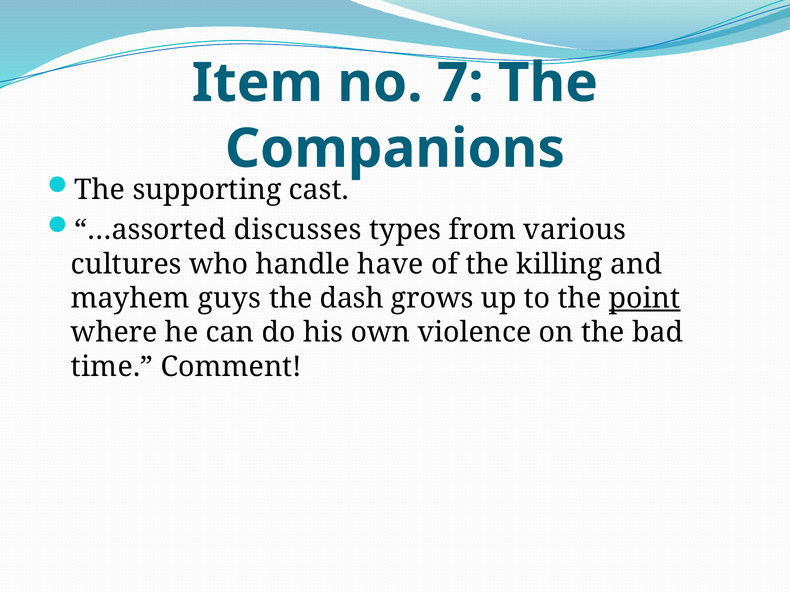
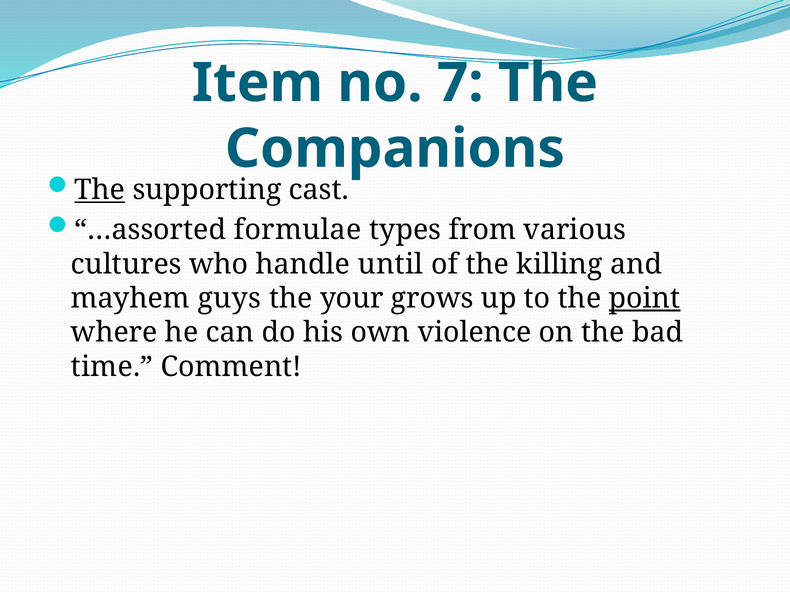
The at (100, 190) underline: none -> present
discusses: discusses -> formulae
have: have -> until
dash: dash -> your
